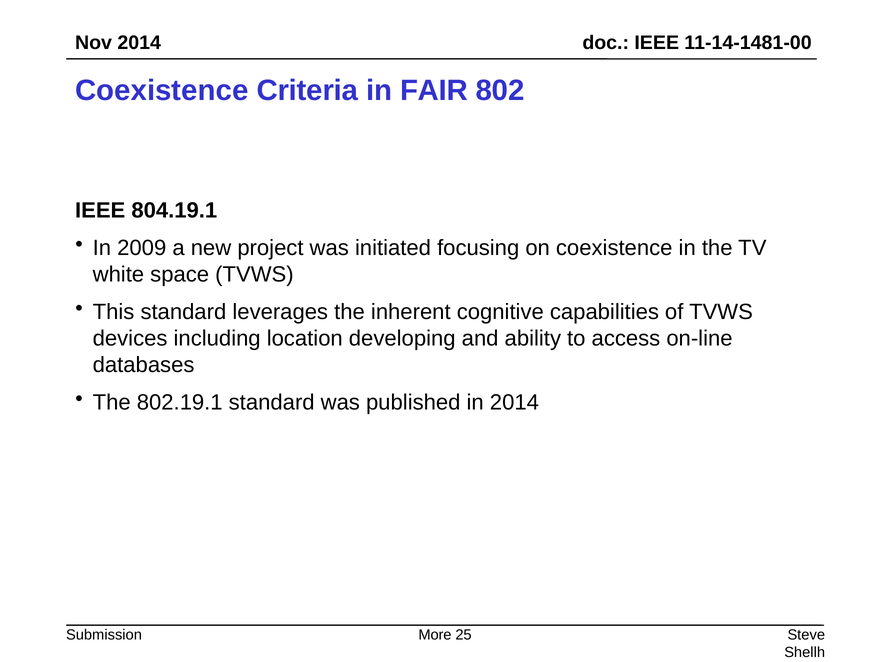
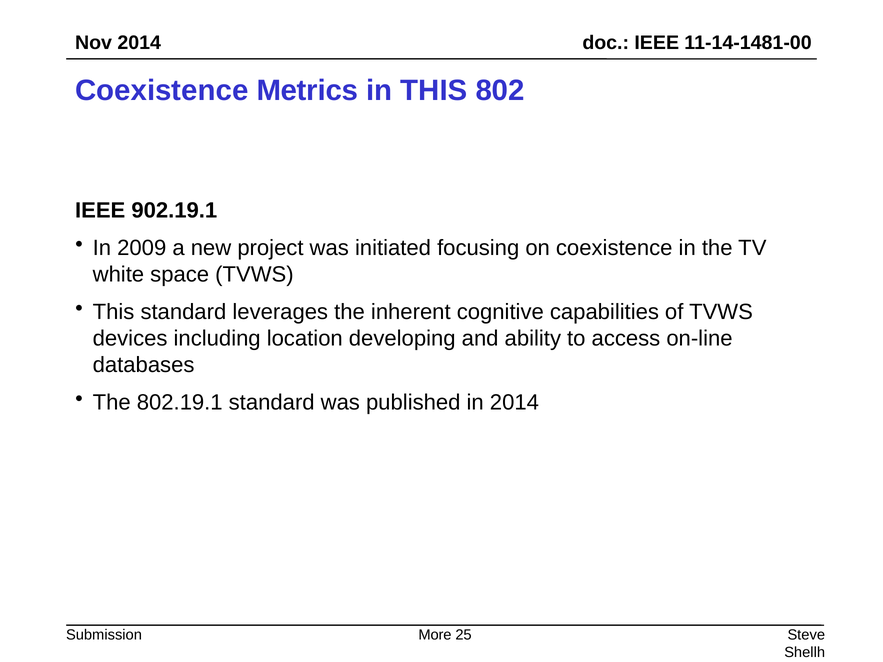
Criteria: Criteria -> Metrics
in FAIR: FAIR -> THIS
804.19.1: 804.19.1 -> 902.19.1
